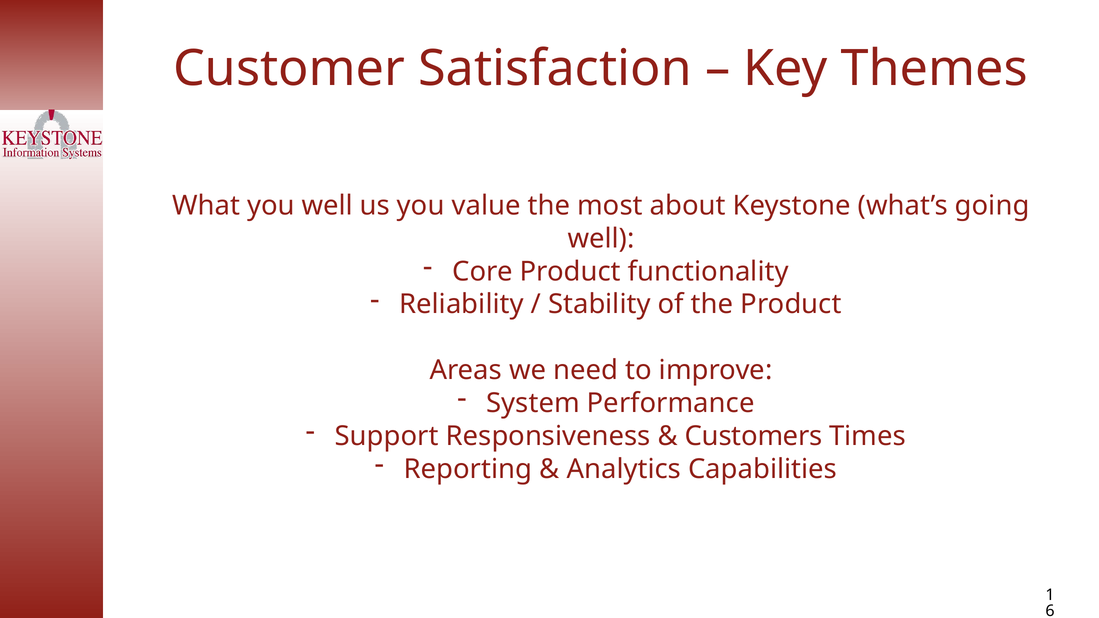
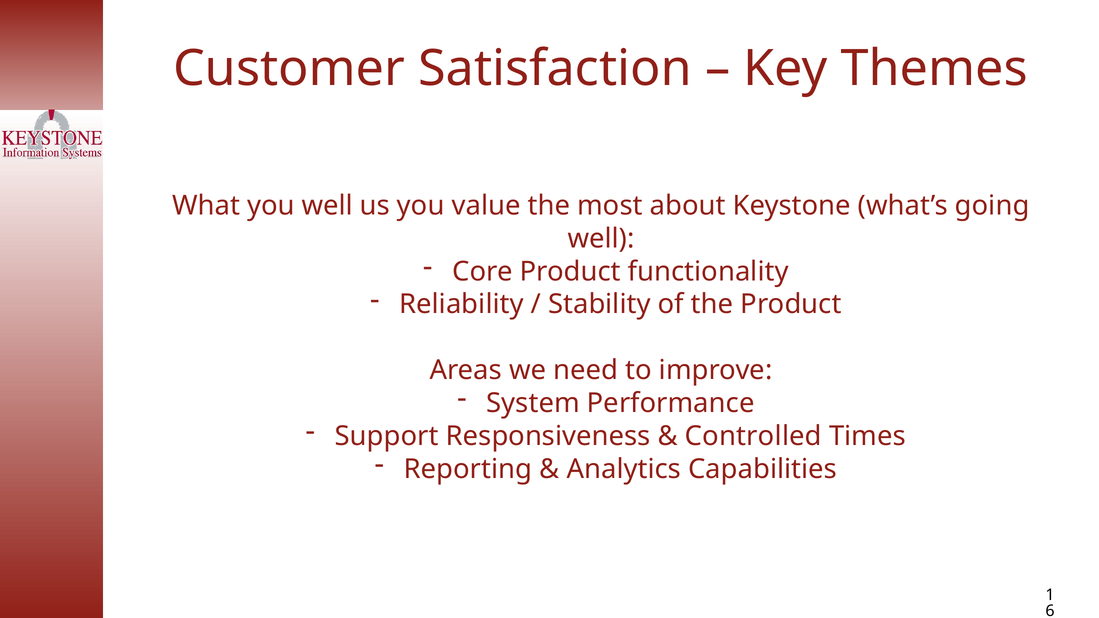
Customers: Customers -> Controlled
